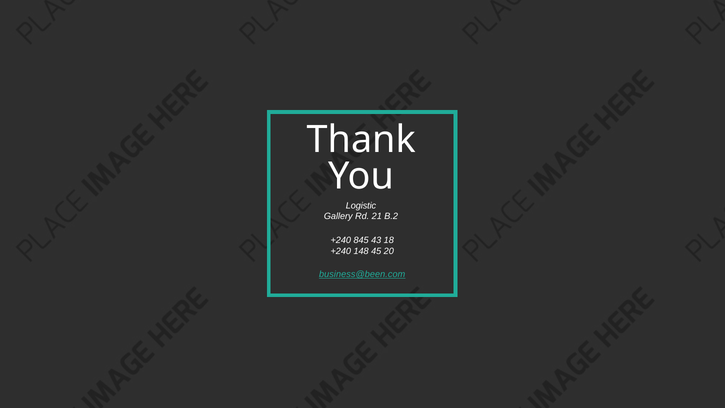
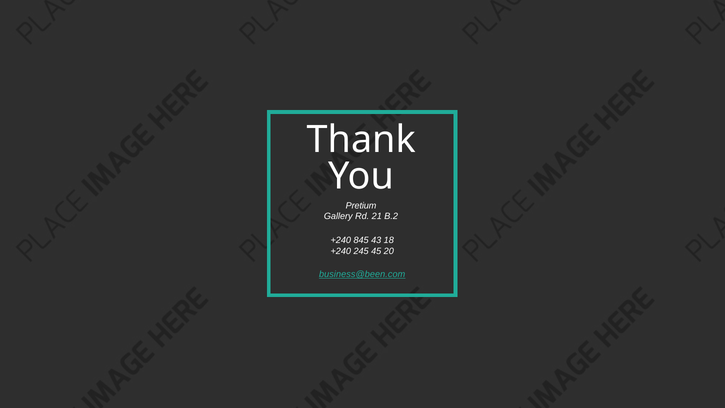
Logistic: Logistic -> Pretium
148: 148 -> 245
